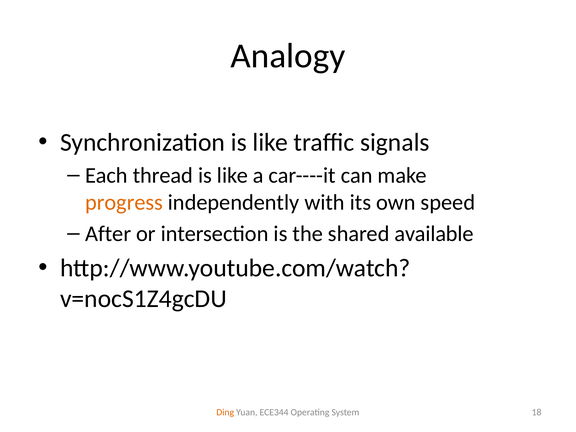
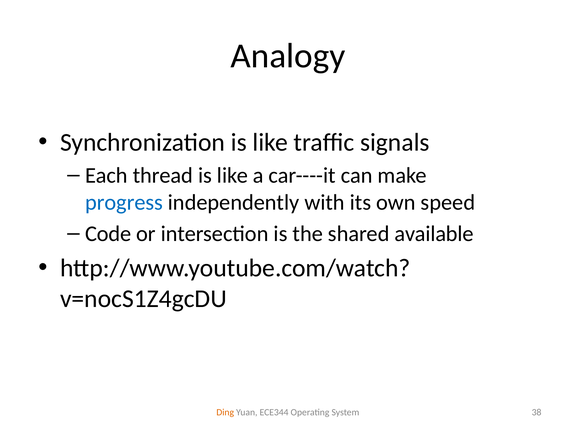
progress colour: orange -> blue
After: After -> Code
18: 18 -> 38
